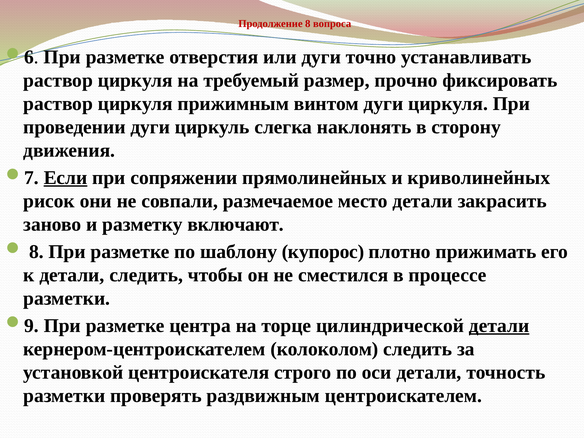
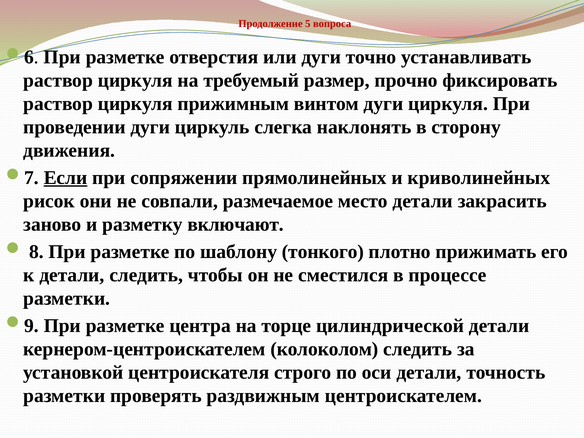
Продолжение 8: 8 -> 5
купорос: купорос -> тонкого
детали at (499, 326) underline: present -> none
